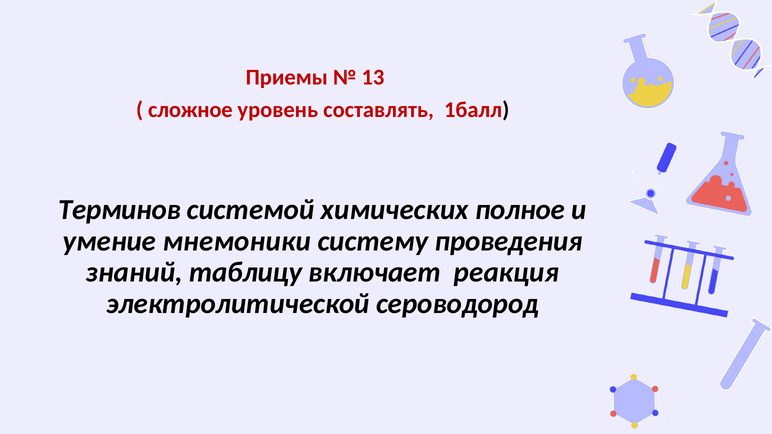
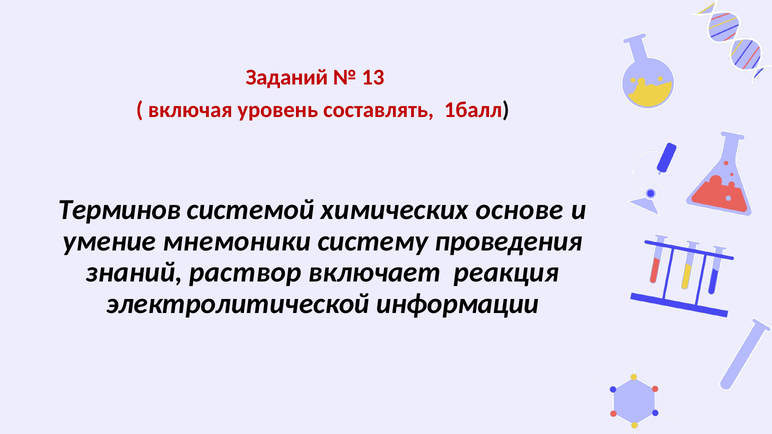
Приемы: Приемы -> Заданий
сложное: сложное -> включая
полное: полное -> основе
таблицу: таблицу -> раствор
сероводород: сероводород -> информации
